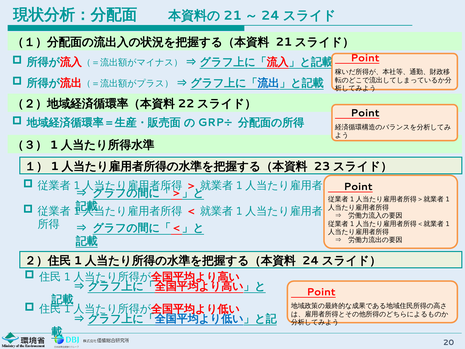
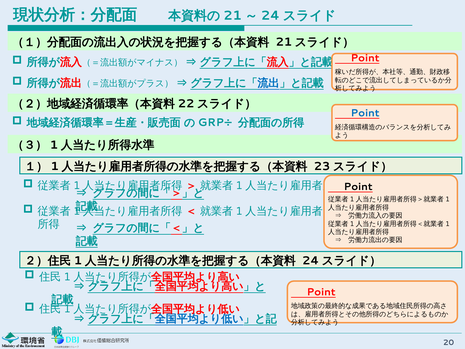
Point at (365, 113) colour: black -> blue
